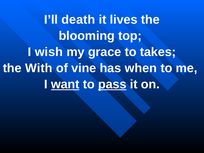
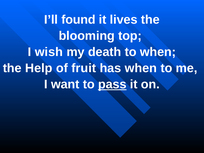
death: death -> found
grace: grace -> death
to takes: takes -> when
With: With -> Help
vine: vine -> fruit
want underline: present -> none
